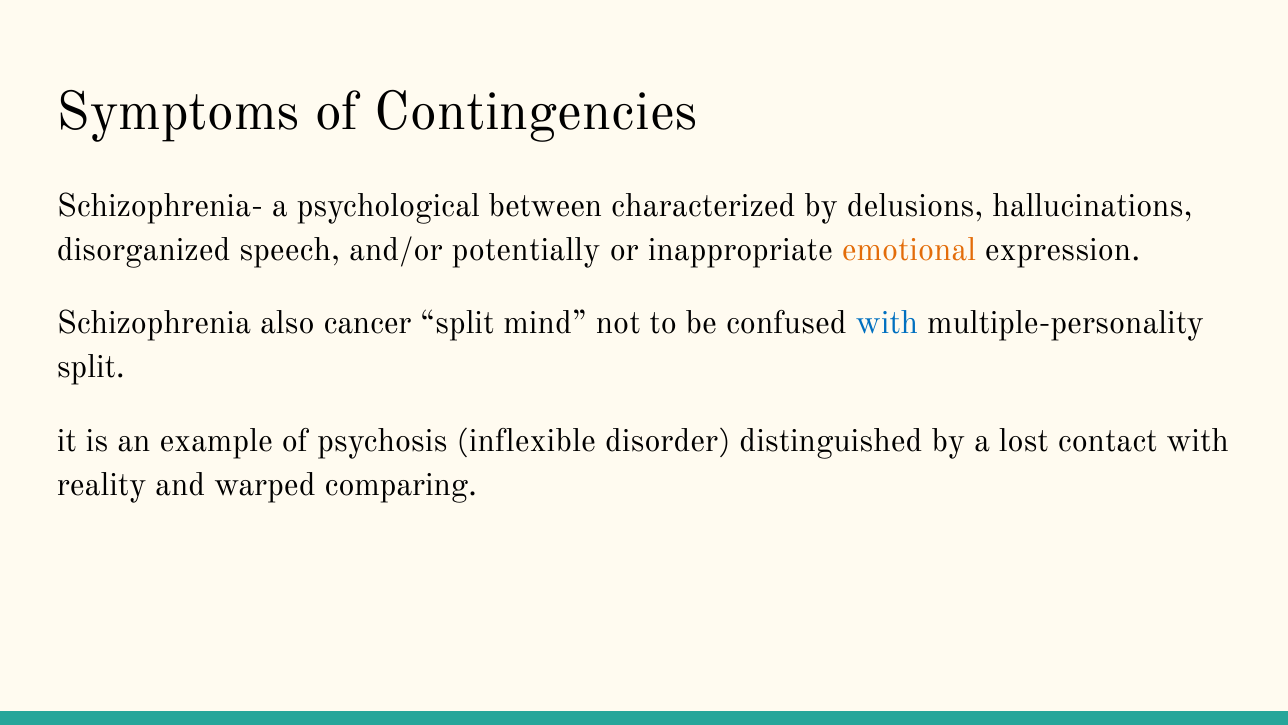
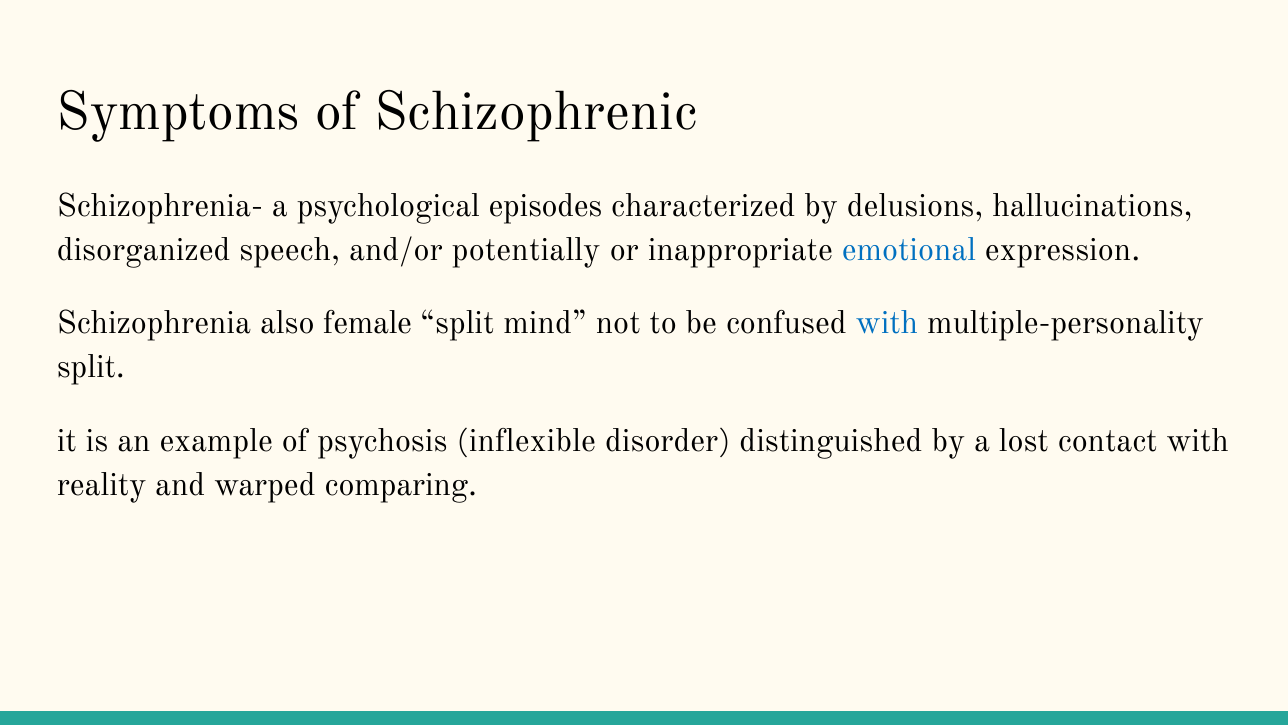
Contingencies: Contingencies -> Schizophrenic
between: between -> episodes
emotional colour: orange -> blue
cancer: cancer -> female
